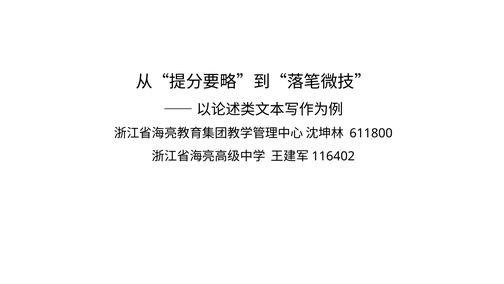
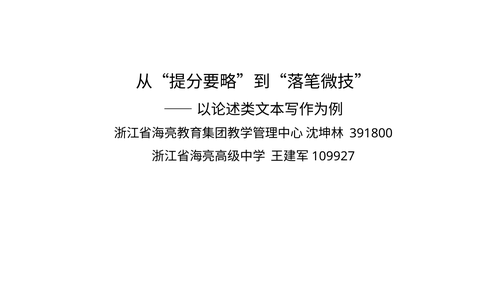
611800: 611800 -> 391800
116402: 116402 -> 109927
